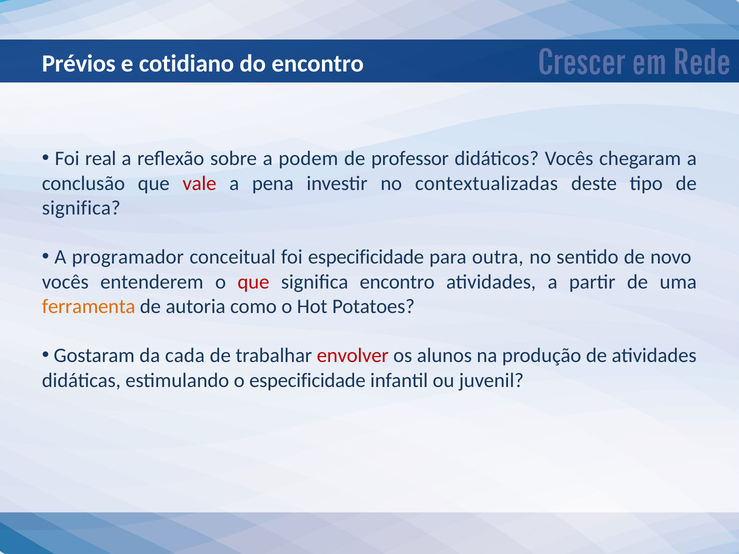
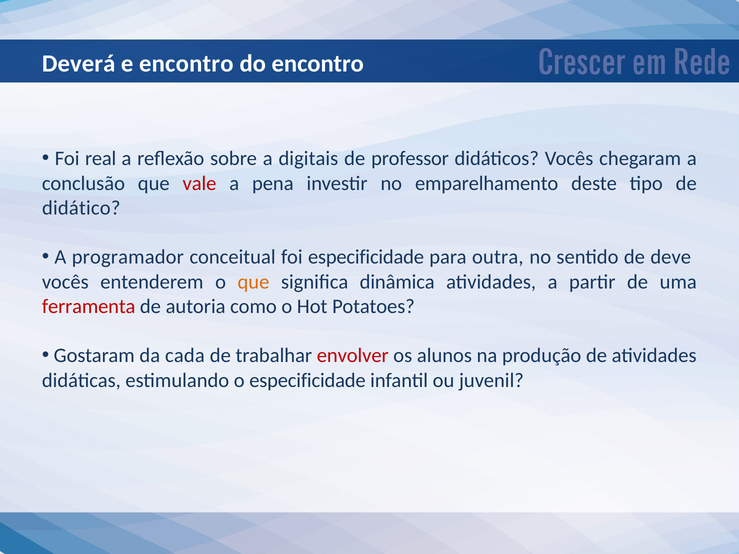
Prévios: Prévios -> Deverá
e cotidiano: cotidiano -> encontro
podem: podem -> digitais
contextualizadas: contextualizadas -> emparelhamento
significa at (81, 208): significa -> didático
novo: novo -> deve
que at (253, 282) colour: red -> orange
significa encontro: encontro -> dinâmica
ferramenta colour: orange -> red
